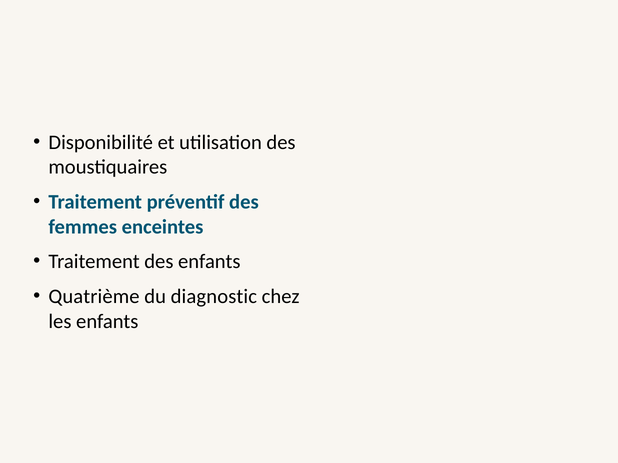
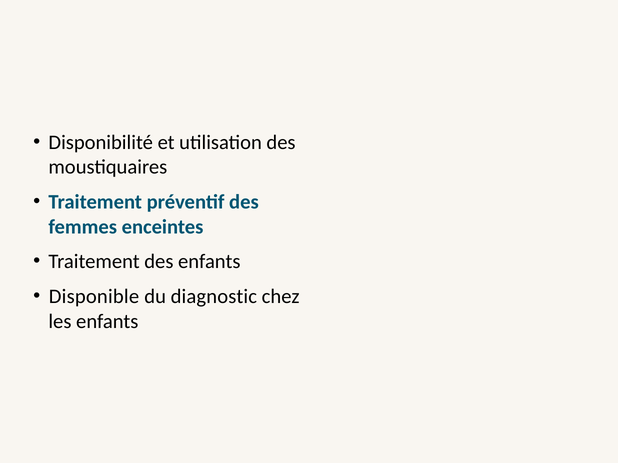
Quatrième: Quatrième -> Disponible
